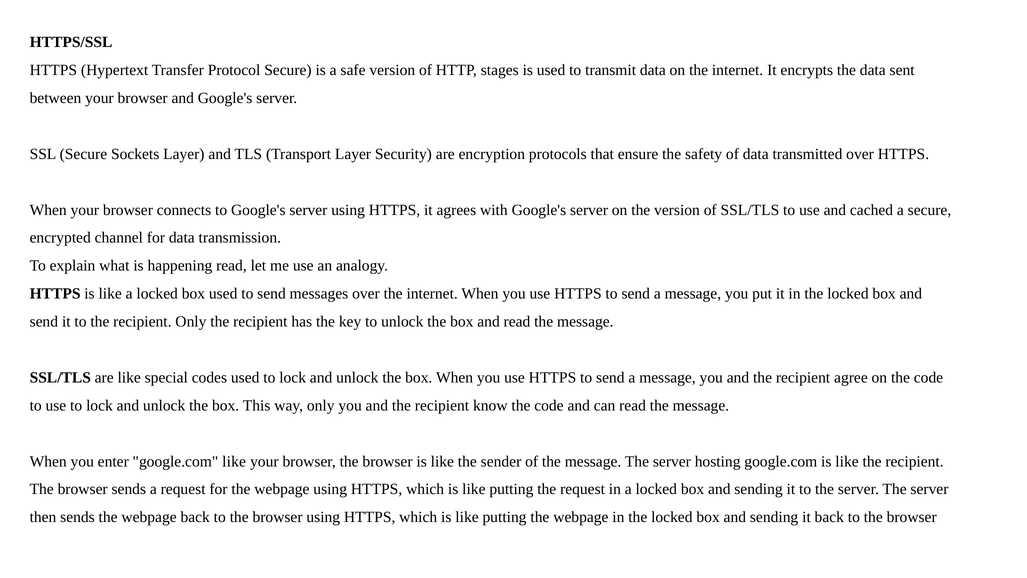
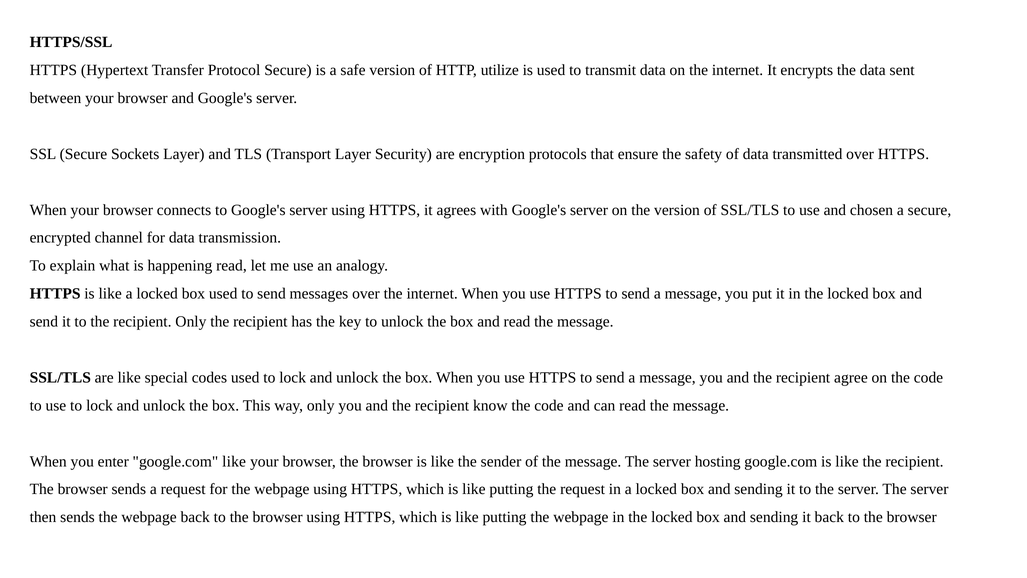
stages: stages -> utilize
cached: cached -> chosen
